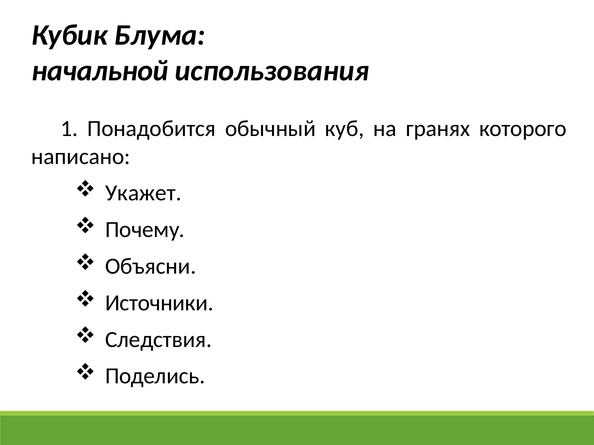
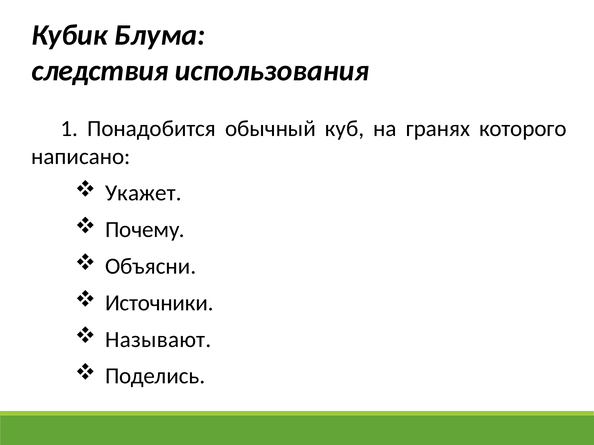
начальной: начальной -> следствия
Следствия: Следствия -> Называют
